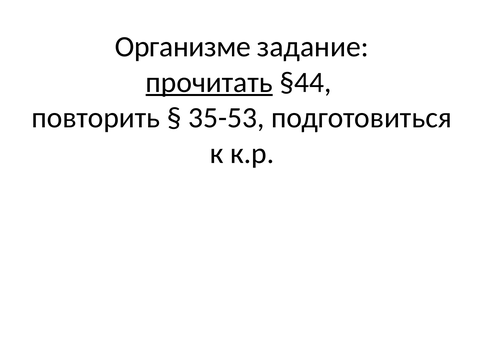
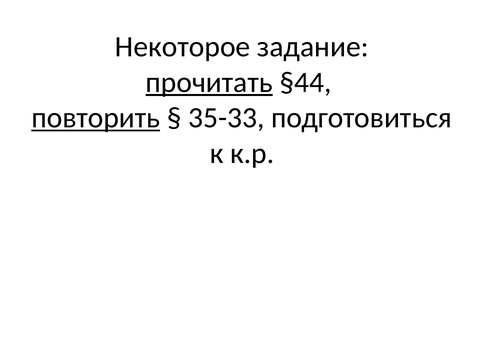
Организме: Организме -> Некоторое
повторить underline: none -> present
35-53: 35-53 -> 35-33
